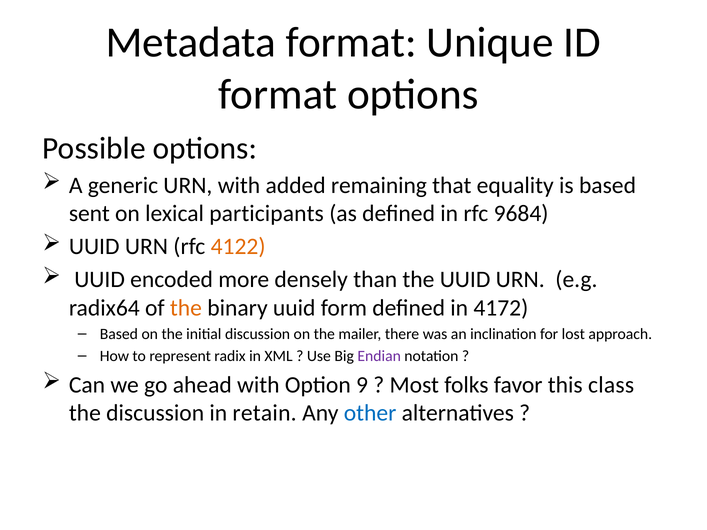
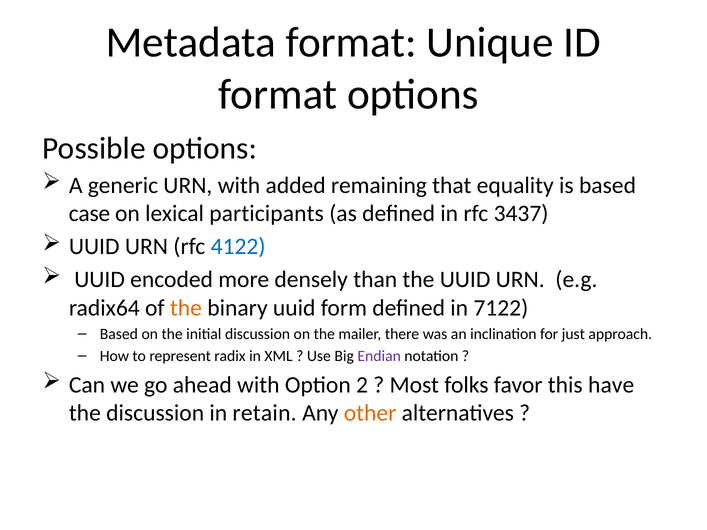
sent: sent -> case
9684: 9684 -> 3437
4122 colour: orange -> blue
4172: 4172 -> 7122
lost: lost -> just
9: 9 -> 2
class: class -> have
other colour: blue -> orange
